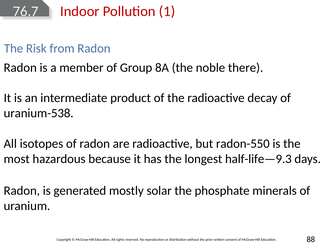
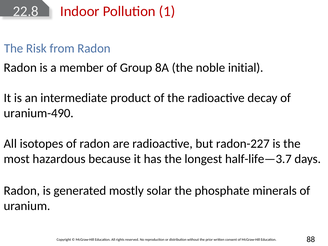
76.7: 76.7 -> 22.8
there: there -> initial
uranium-538: uranium-538 -> uranium-490
radon-550: radon-550 -> radon-227
half-life—9.3: half-life—9.3 -> half-life—3.7
